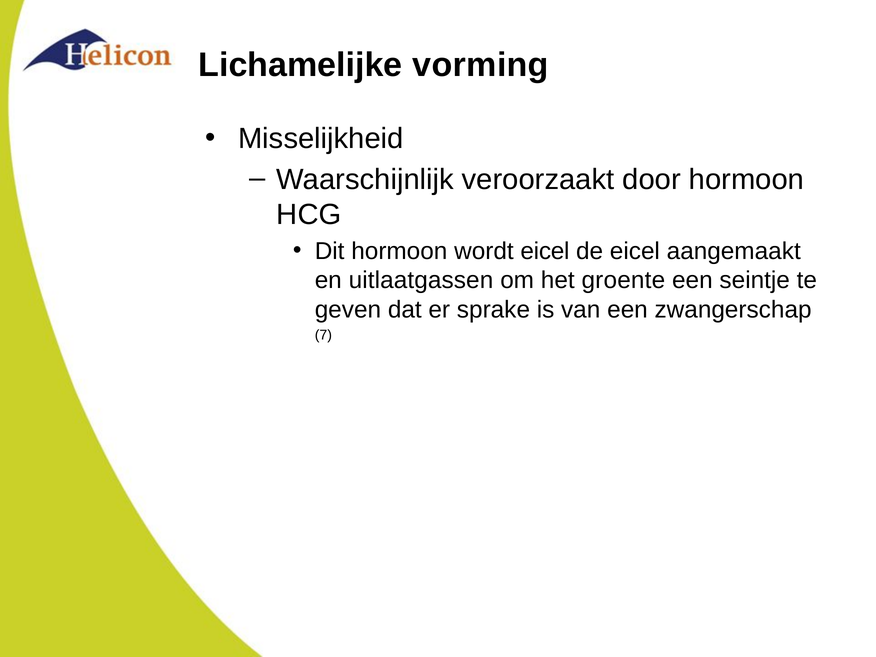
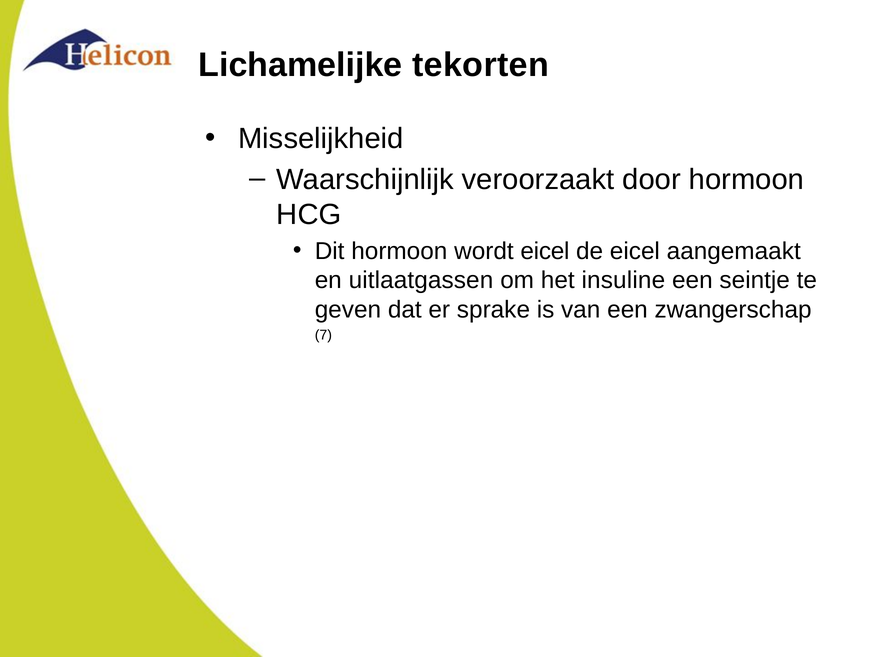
vorming: vorming -> tekorten
groente: groente -> insuline
